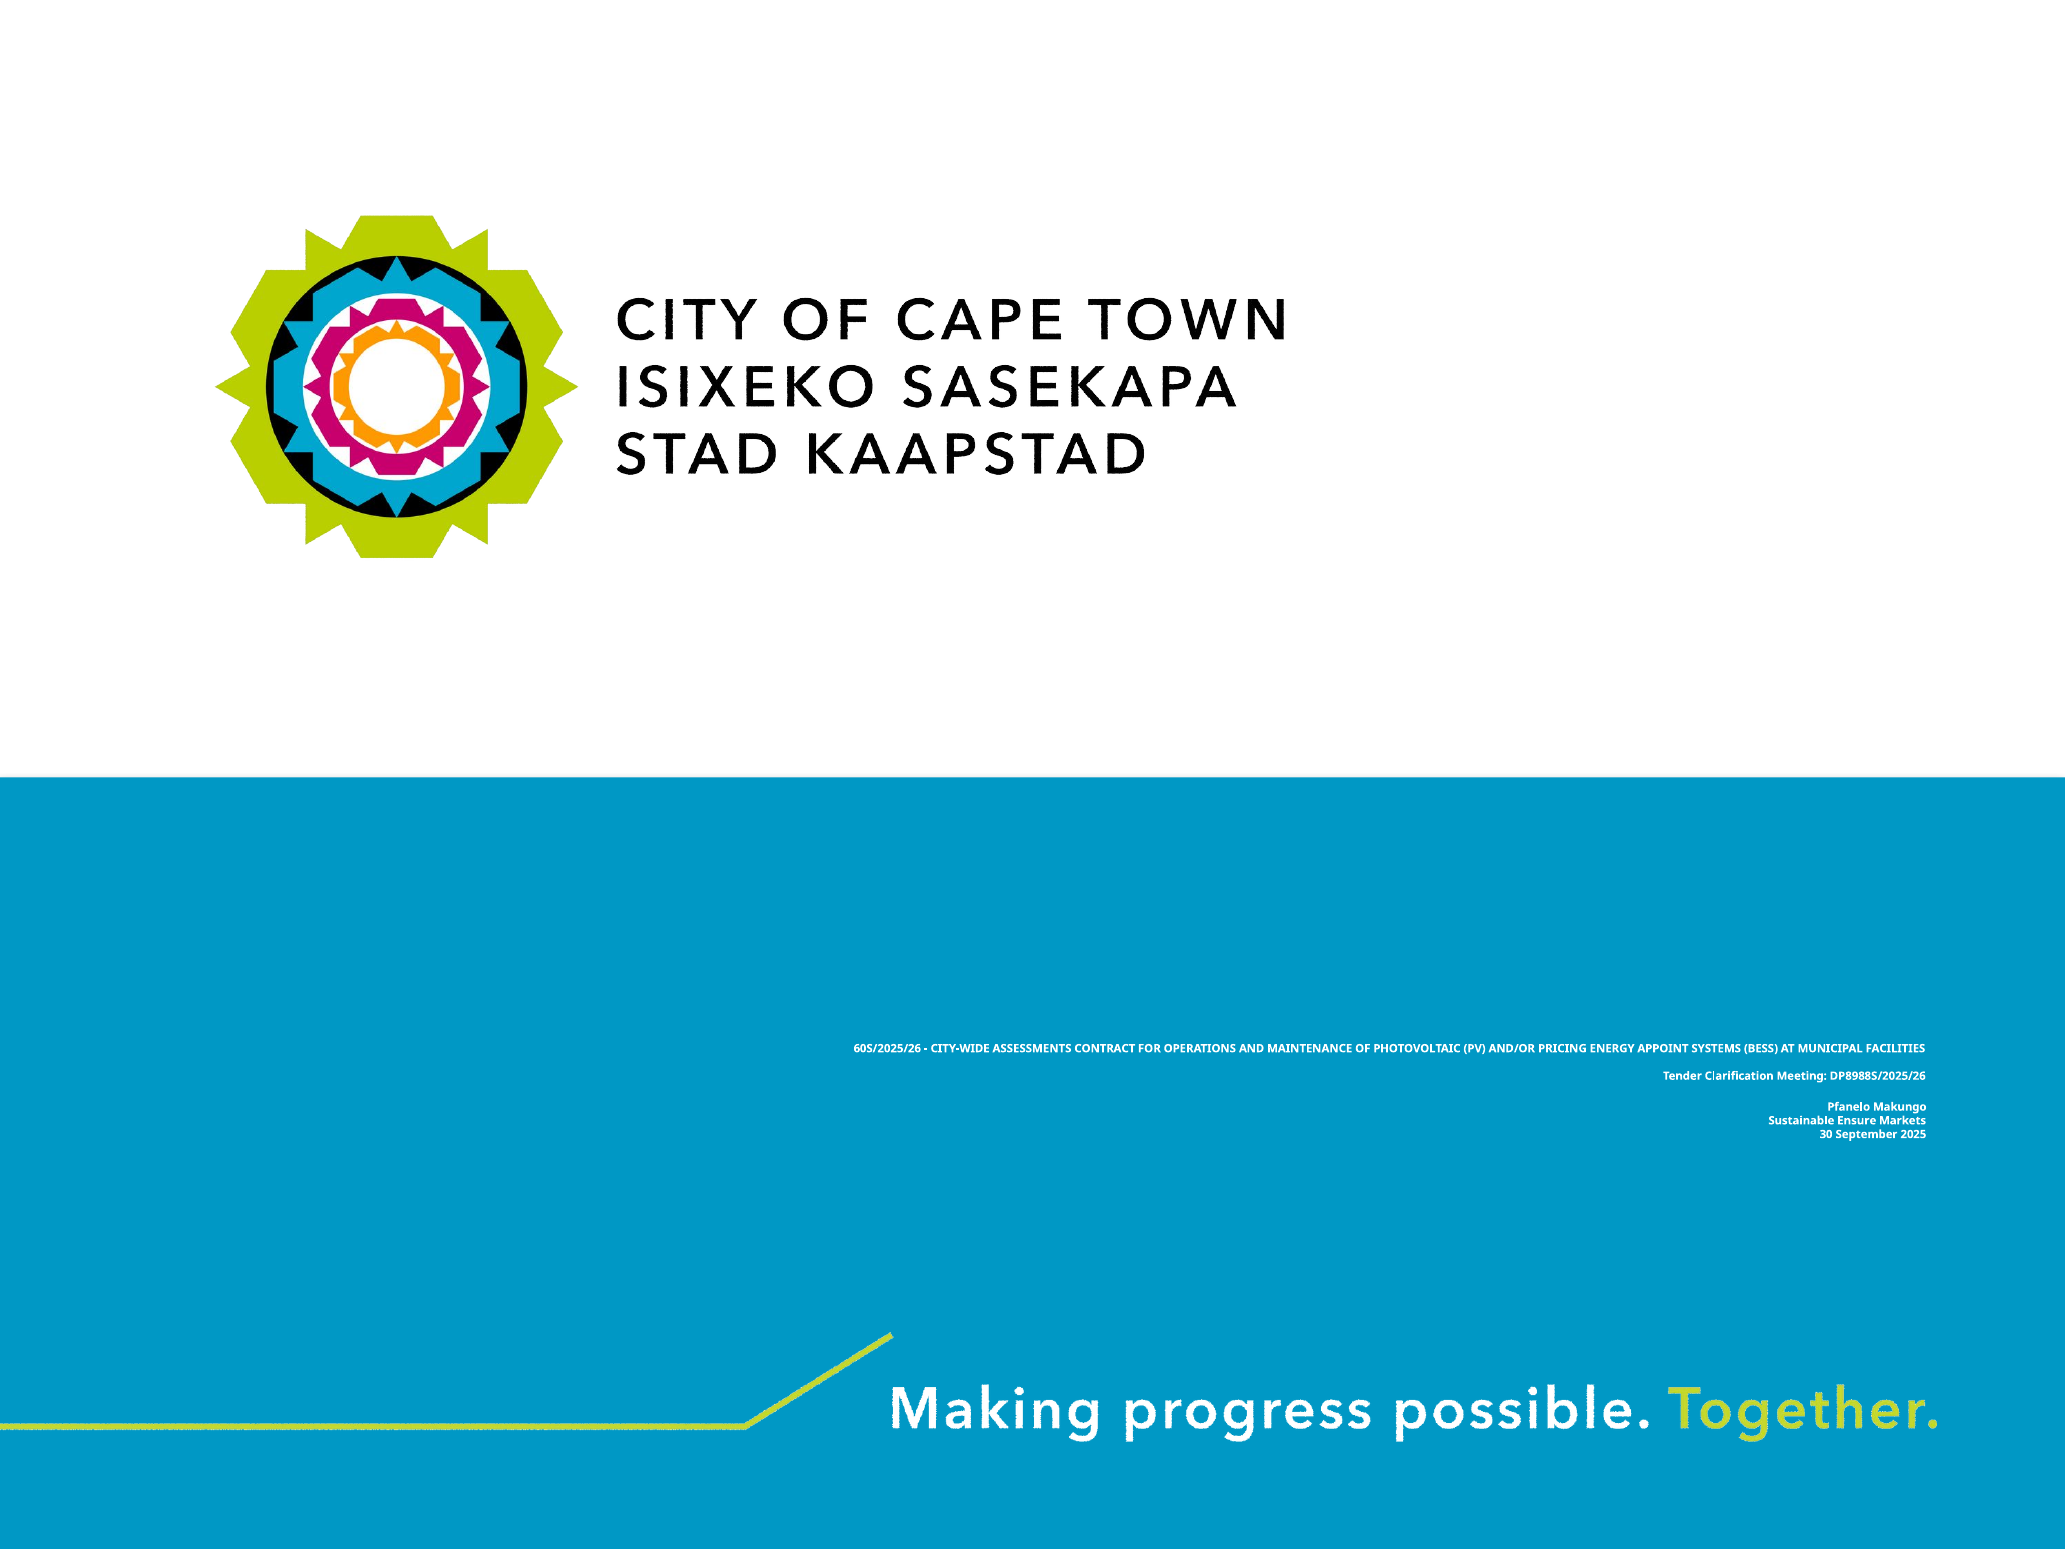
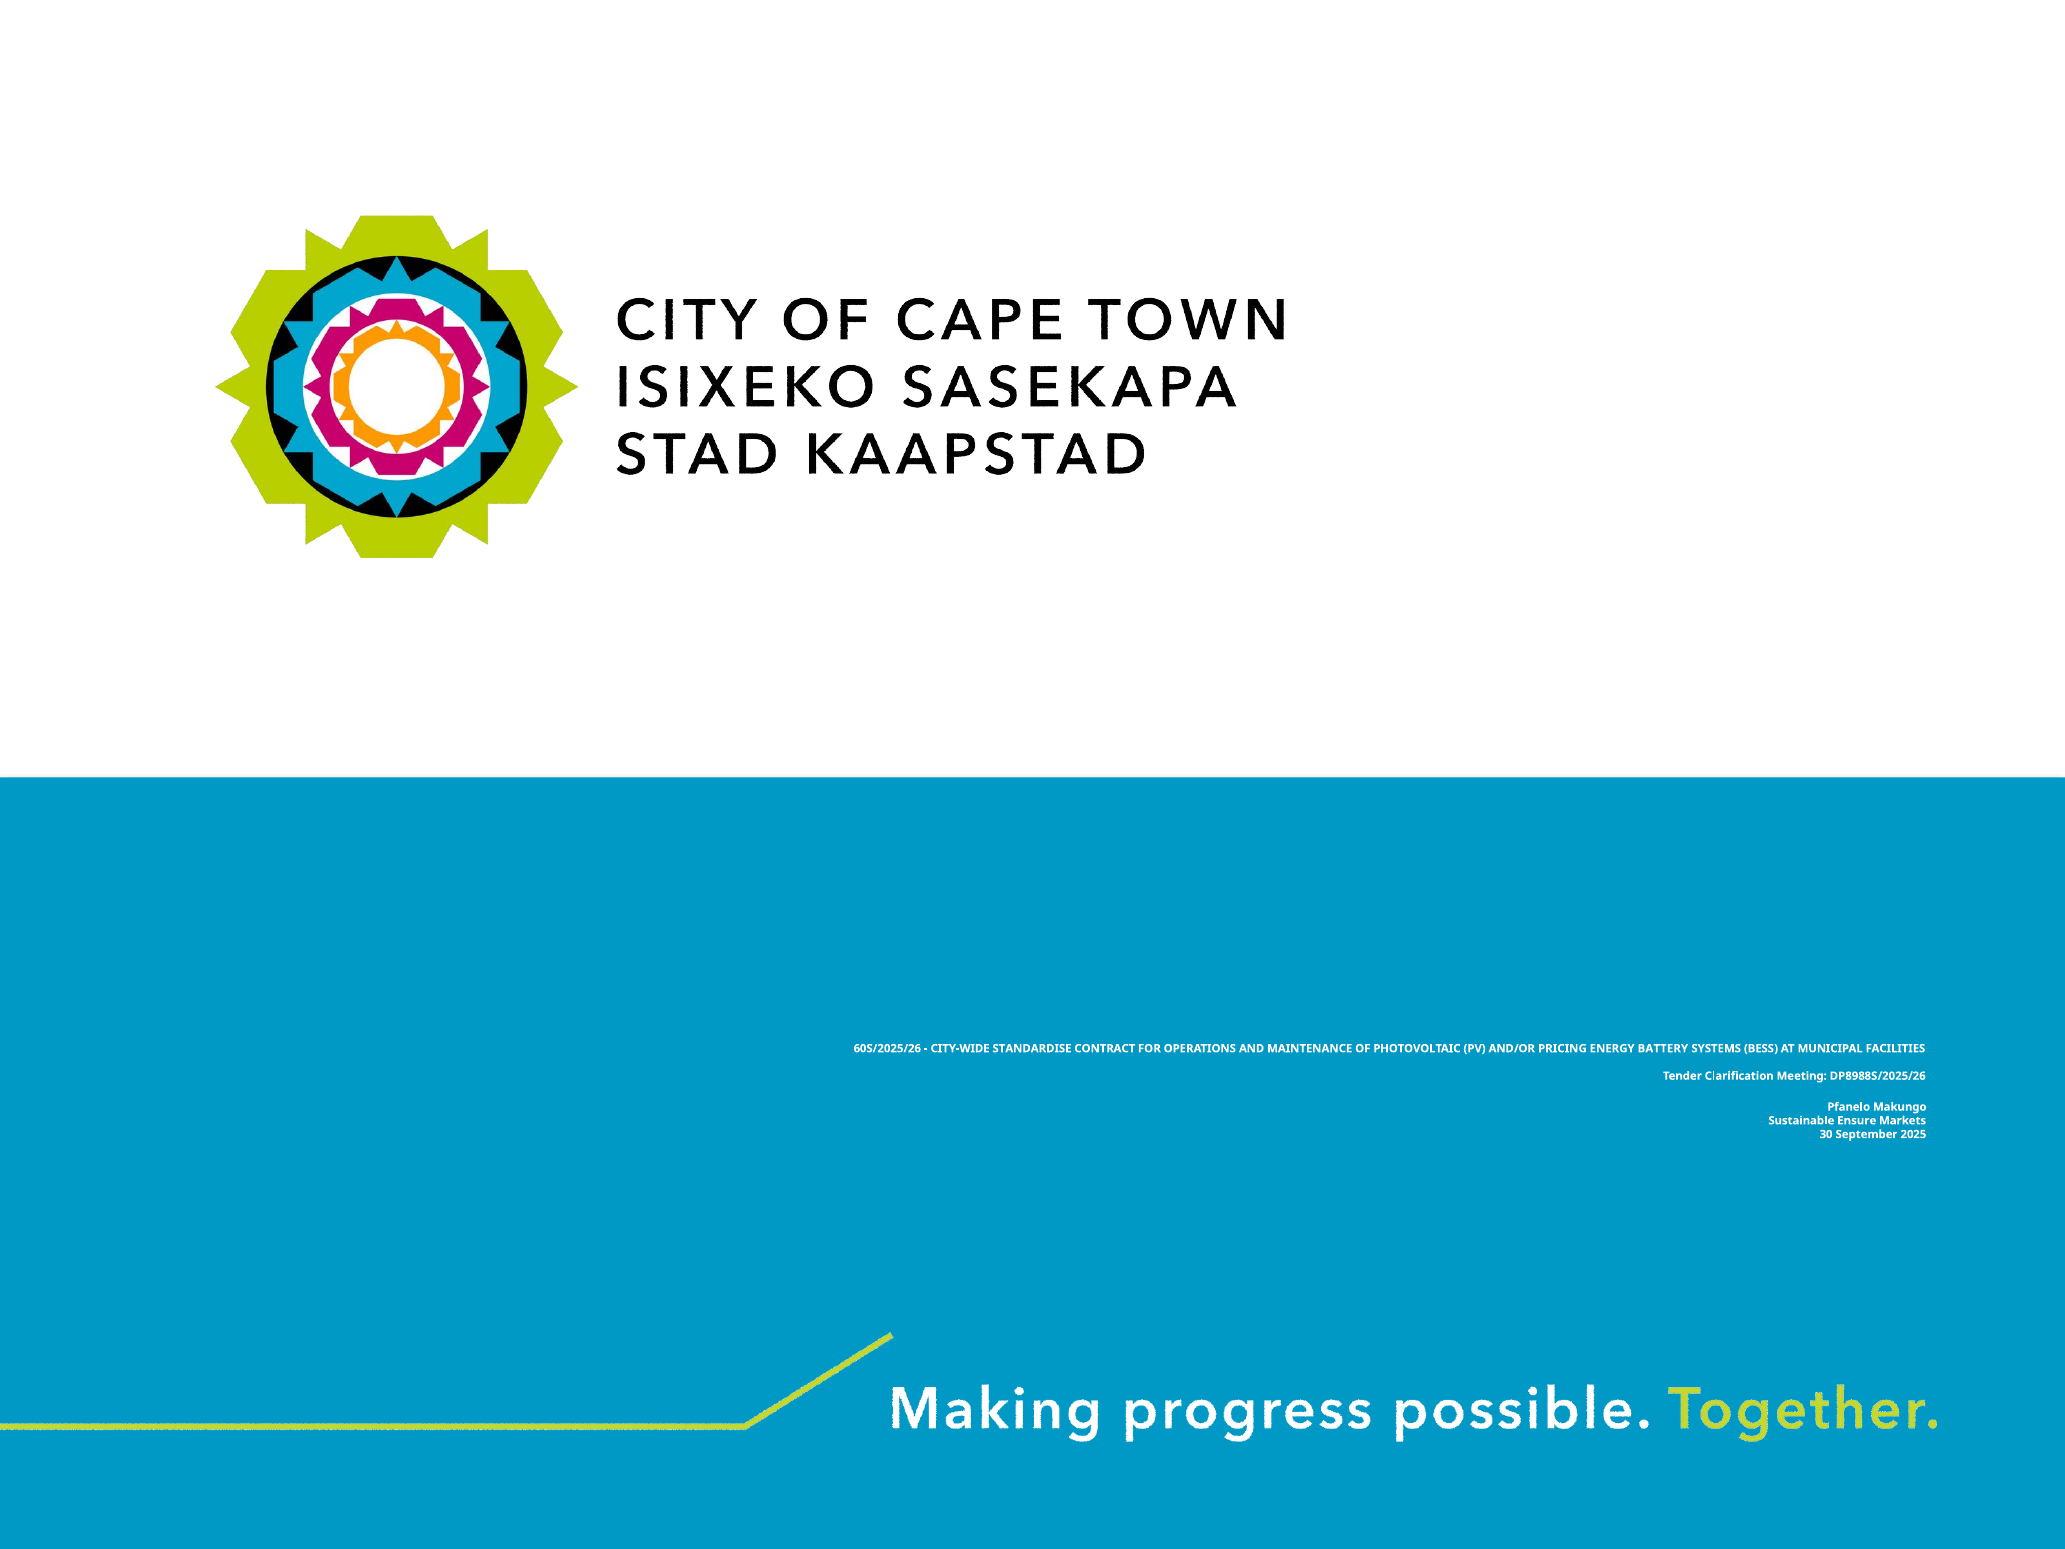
ASSESSMENTS: ASSESSMENTS -> STANDARDISE
APPOINT: APPOINT -> BATTERY
